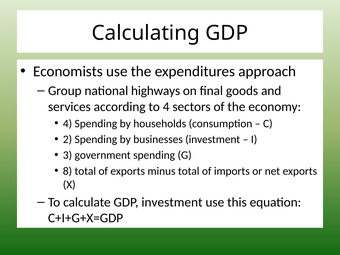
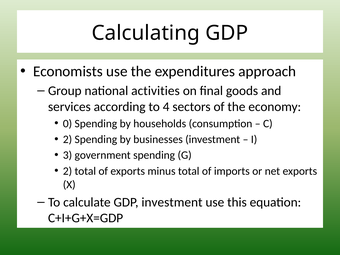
highways: highways -> activities
4 at (67, 124): 4 -> 0
8 at (67, 171): 8 -> 2
